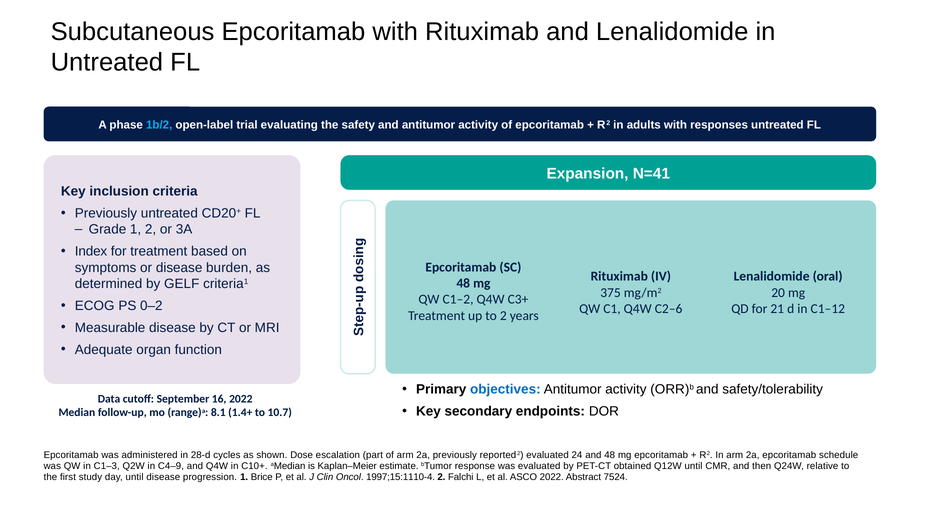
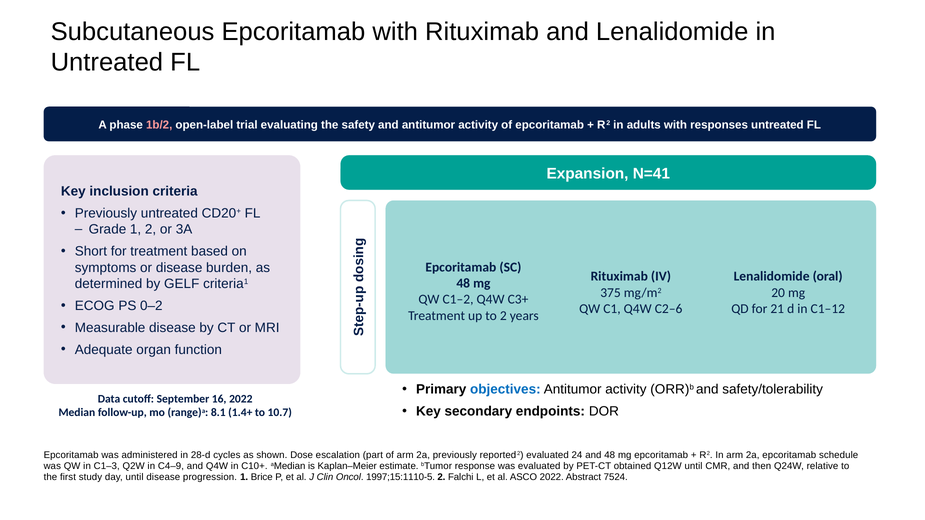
1b/2 colour: light blue -> pink
Index: Index -> Short
1997;15:1110-4: 1997;15:1110-4 -> 1997;15:1110-5
